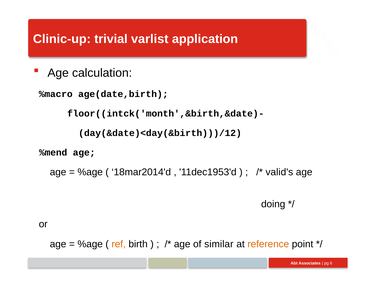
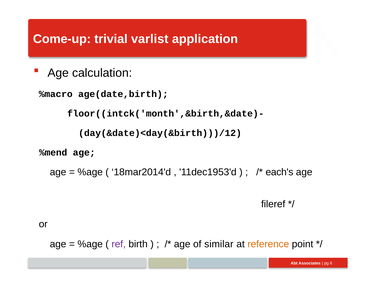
Clinic-up: Clinic-up -> Come-up
valid's: valid's -> each's
doing: doing -> fileref
ref colour: orange -> purple
